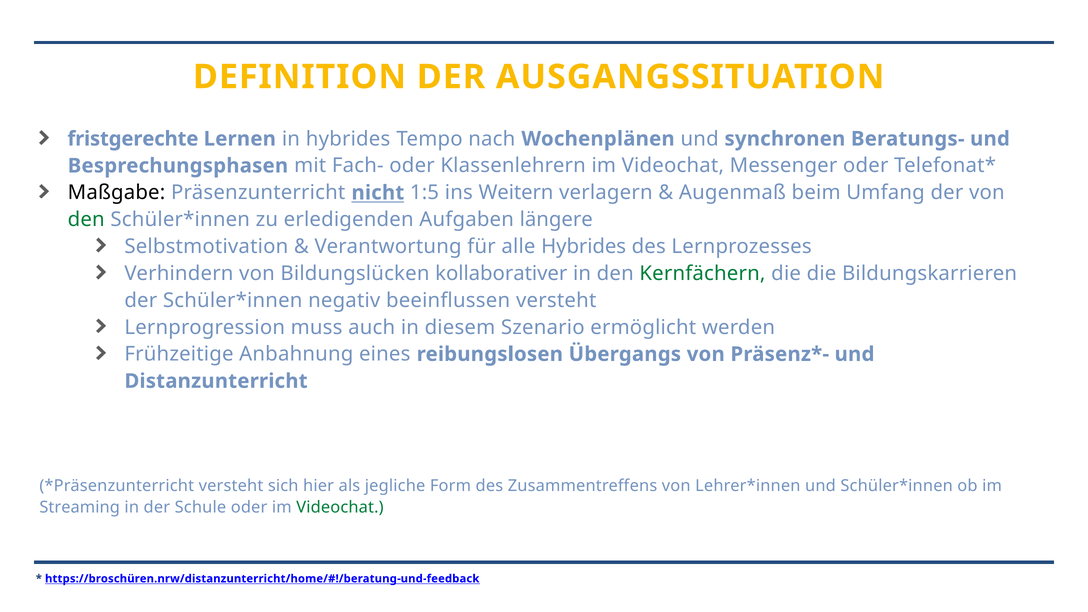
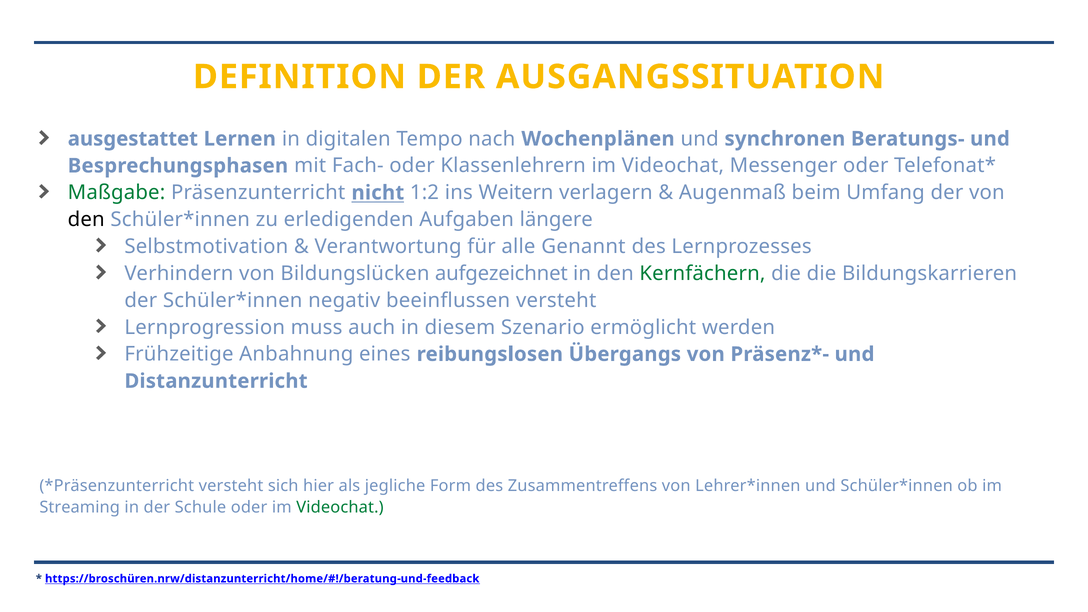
fristgerechte: fristgerechte -> ausgestattet
in hybrides: hybrides -> digitalen
Maßgabe colour: black -> green
1:5: 1:5 -> 1:2
den at (86, 220) colour: green -> black
alle Hybrides: Hybrides -> Genannt
kollaborativer: kollaborativer -> aufgezeichnet
